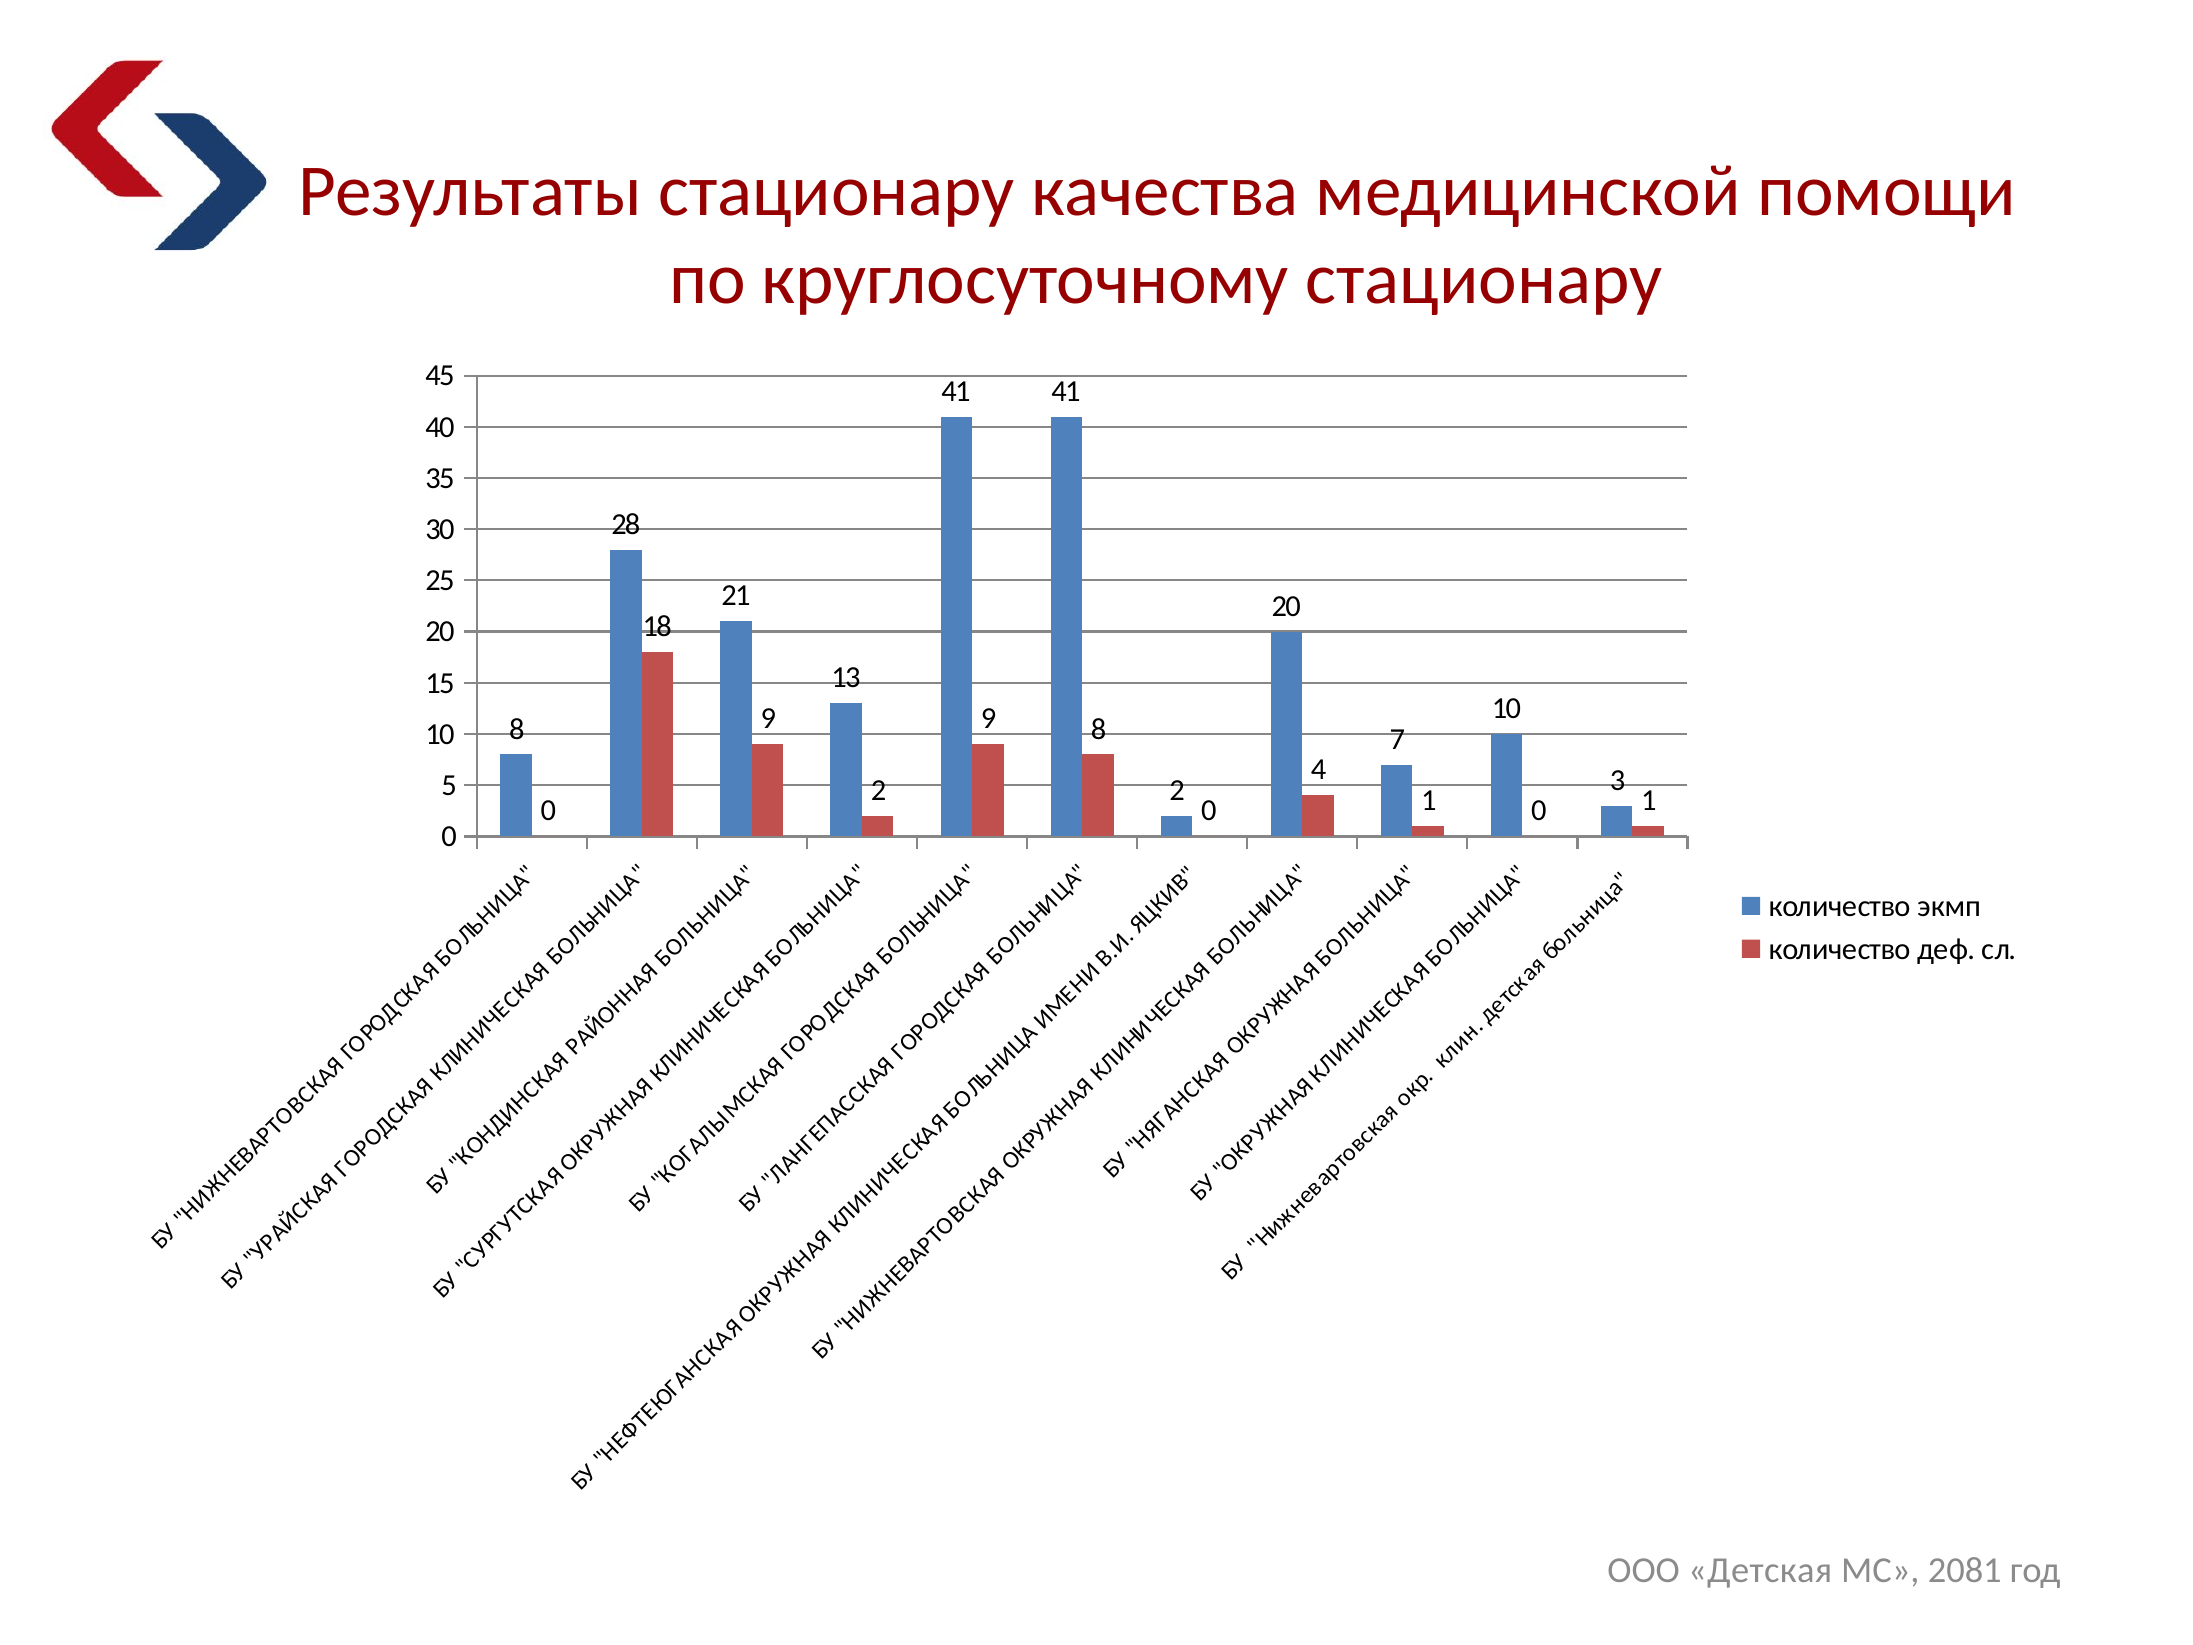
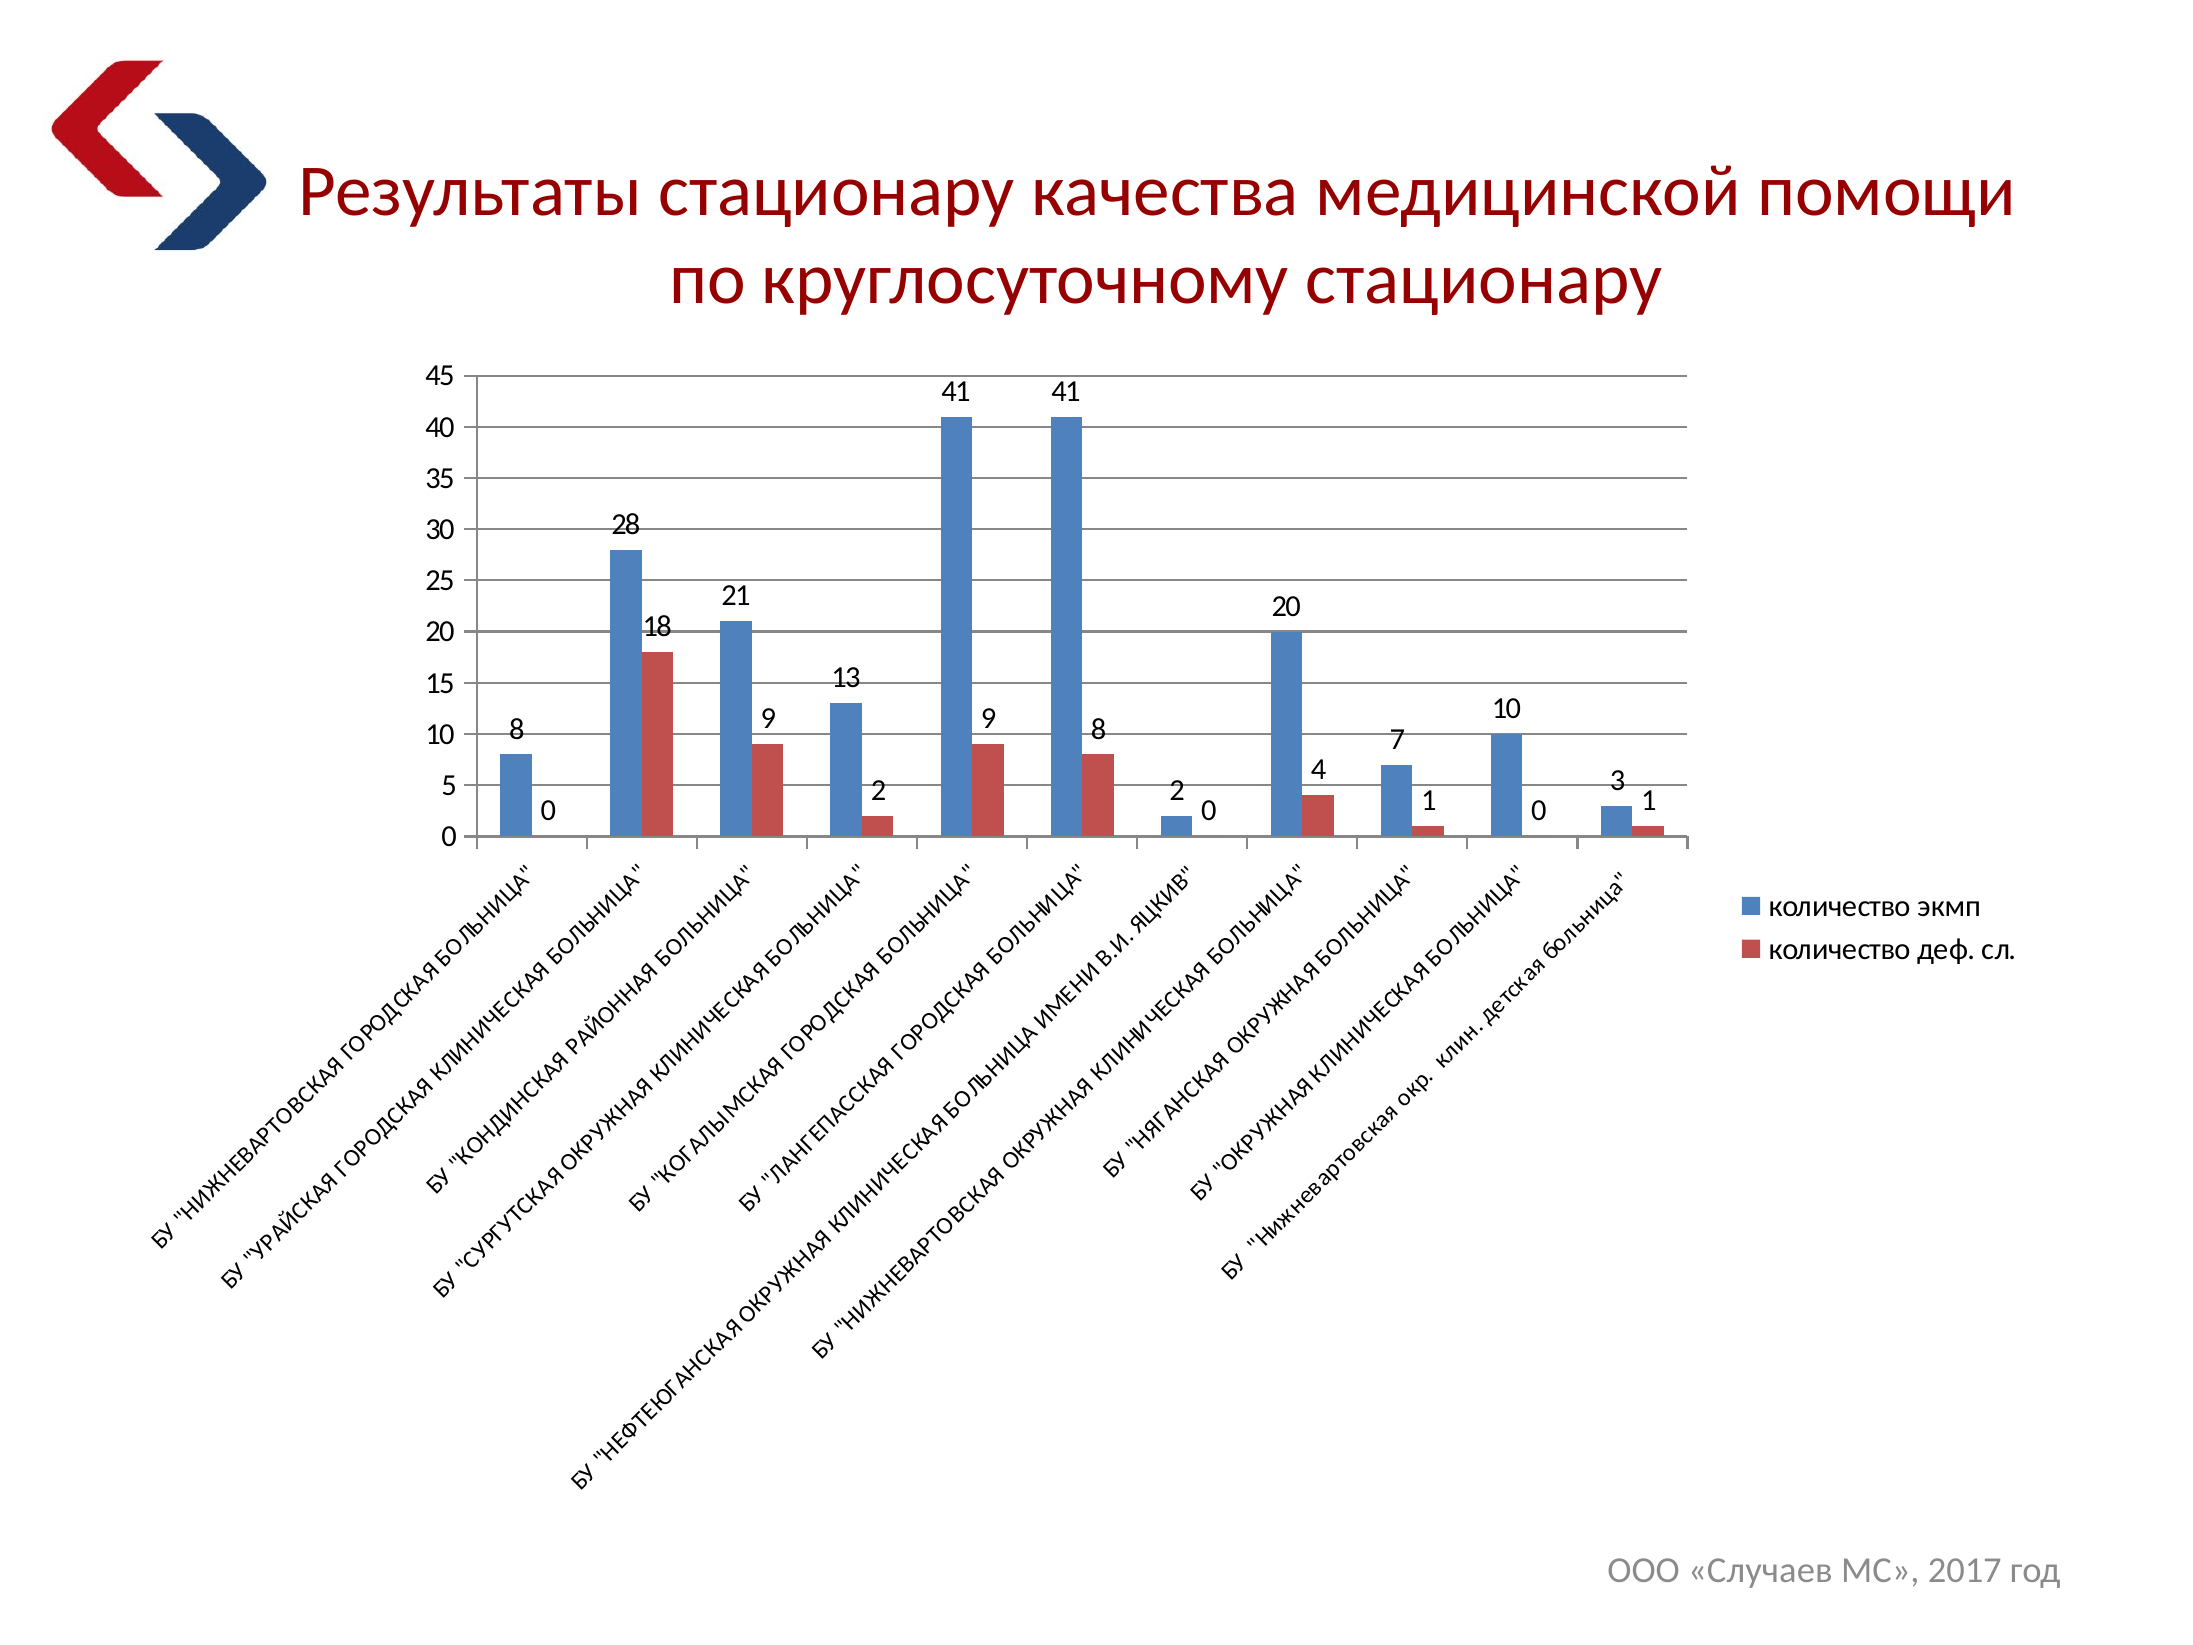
Детская: Детская -> Случаев
2081: 2081 -> 2017
